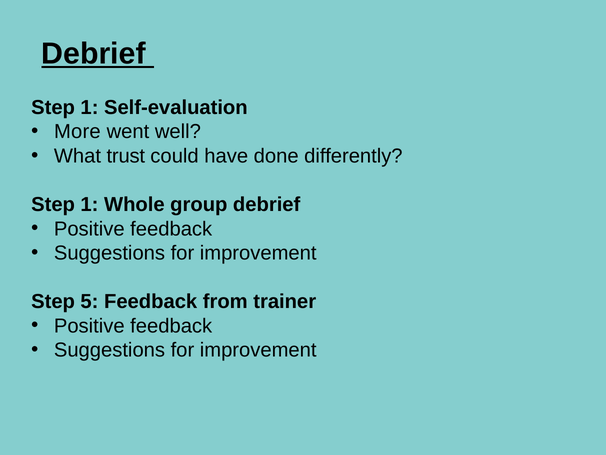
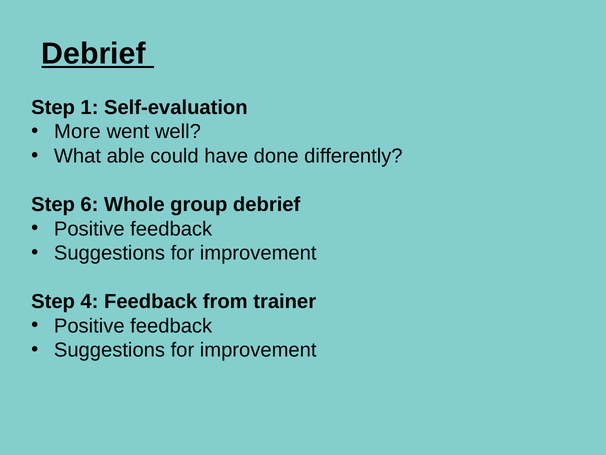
trust: trust -> able
1 at (89, 204): 1 -> 6
5: 5 -> 4
